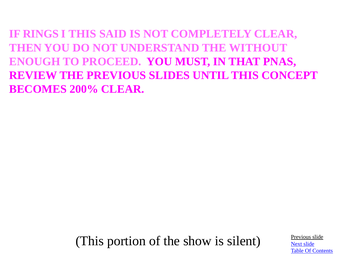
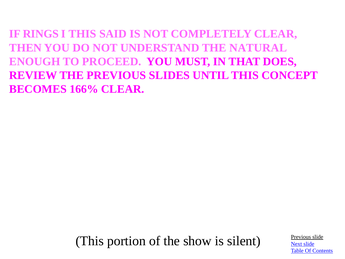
WITHOUT: WITHOUT -> NATURAL
PNAS: PNAS -> DOES
200%: 200% -> 166%
